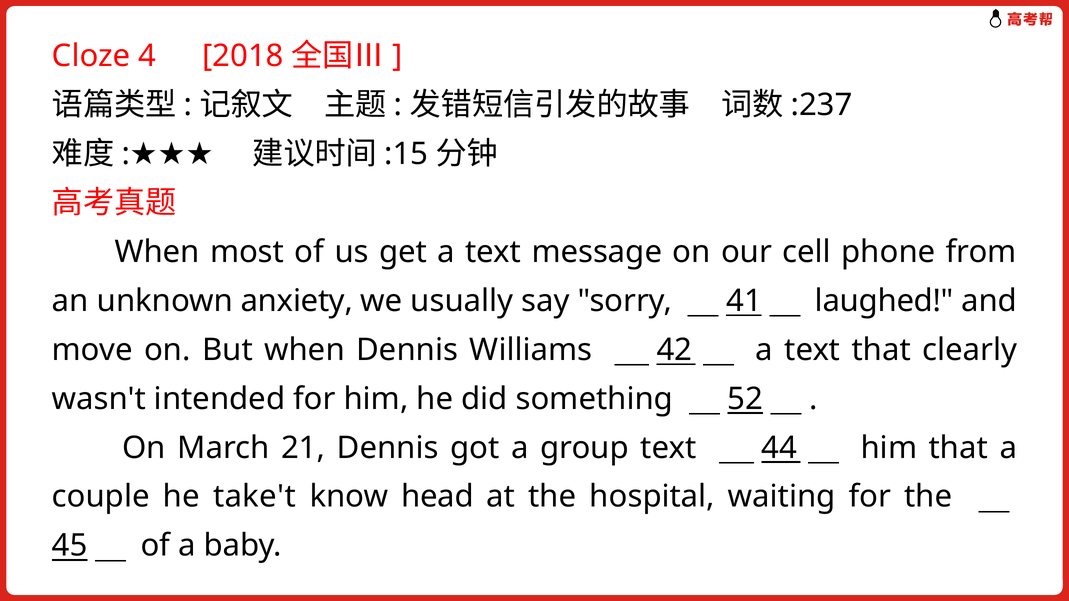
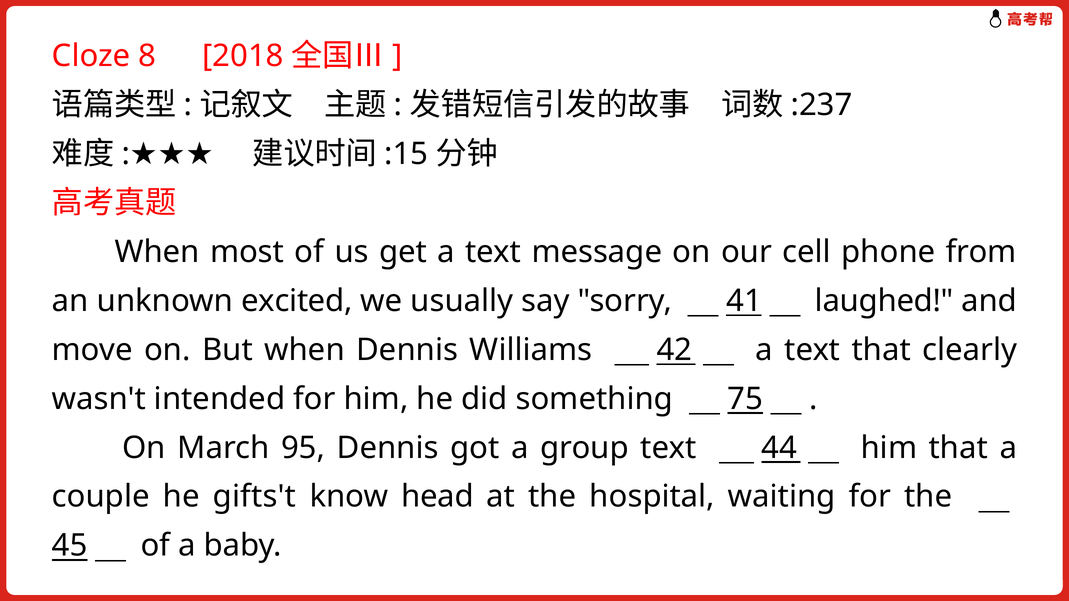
4: 4 -> 8
anxiety: anxiety -> excited
52: 52 -> 75
21: 21 -> 95
take't: take't -> gifts't
